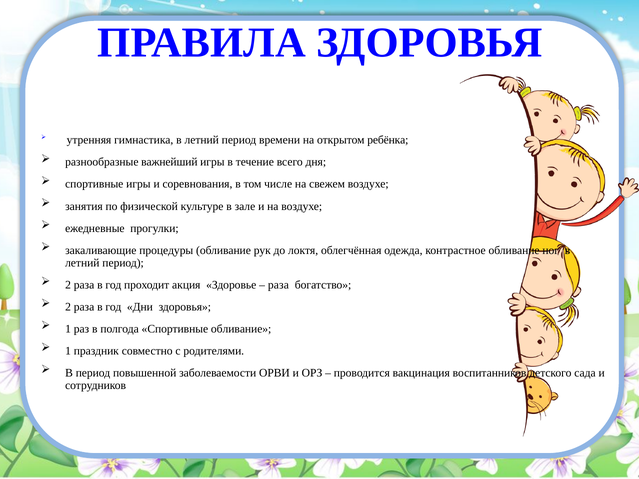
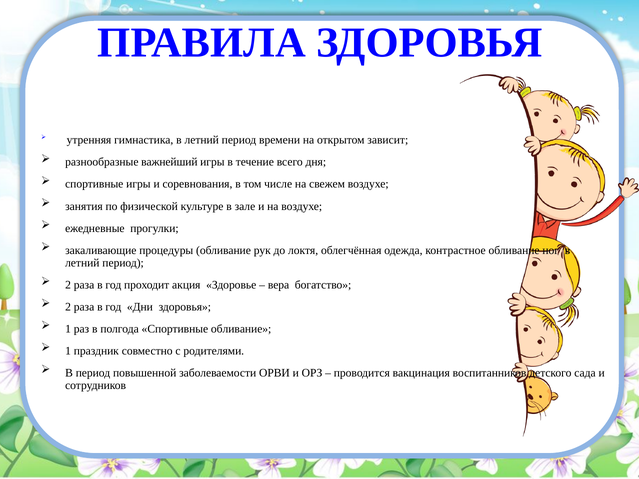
ребёнка: ребёнка -> зависит
раза at (278, 285): раза -> вера
